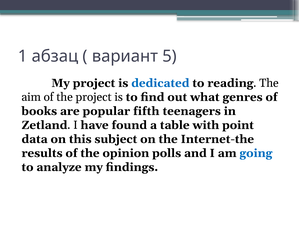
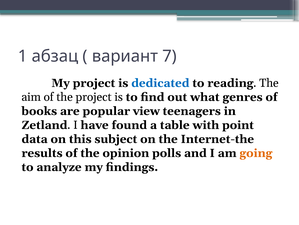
5: 5 -> 7
fifth: fifth -> view
going colour: blue -> orange
